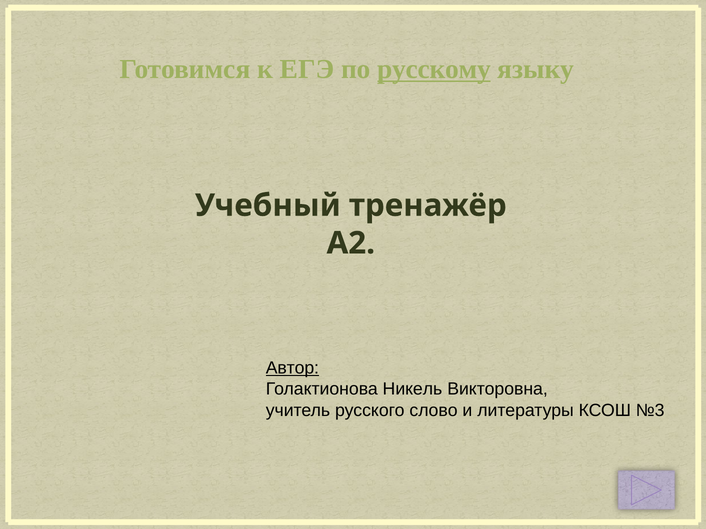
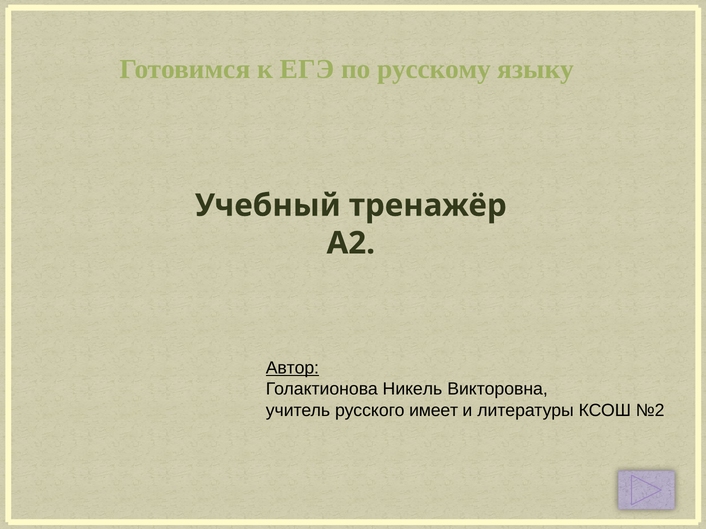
русскому underline: present -> none
слово: слово -> имеет
№3: №3 -> №2
